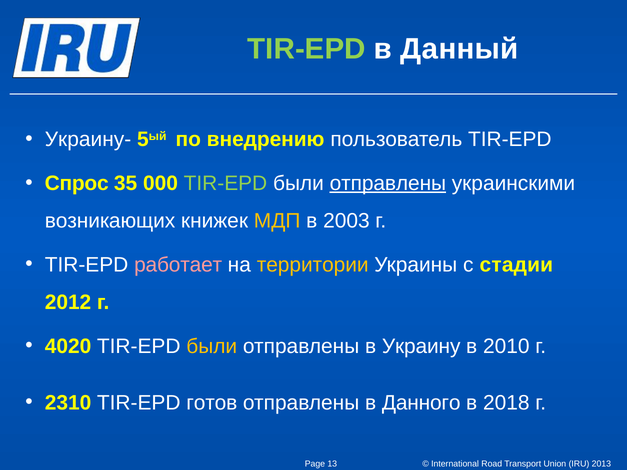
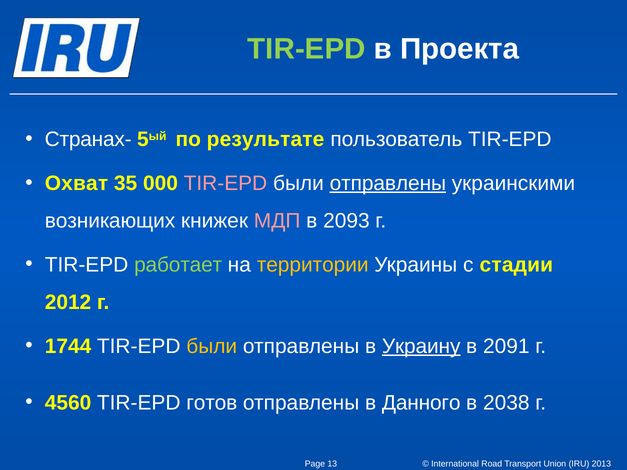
Данный: Данный -> Проекта
Украину-: Украину- -> Странах-
внедрению: внедрению -> результате
Спрос: Спрос -> Охват
TIR-EPD at (225, 183) colour: light green -> pink
МДП colour: yellow -> pink
2003: 2003 -> 2093
работает colour: pink -> light green
4020: 4020 -> 1744
Украину underline: none -> present
2010: 2010 -> 2091
2310: 2310 -> 4560
2018: 2018 -> 2038
